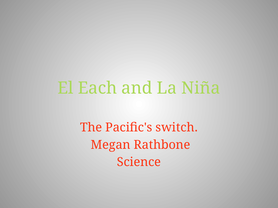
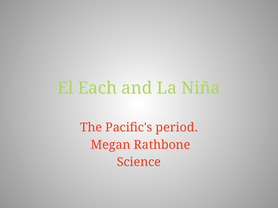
switch: switch -> period
